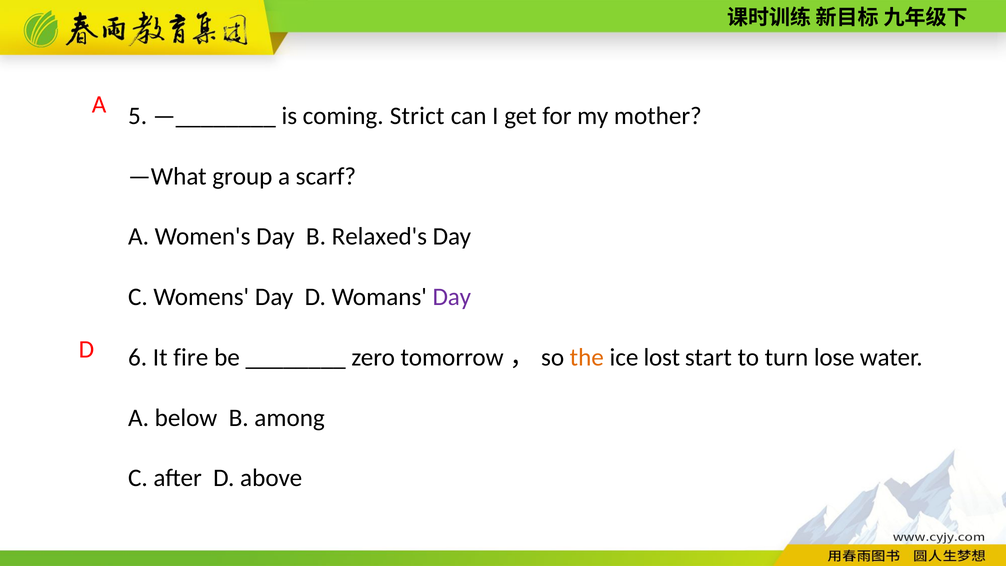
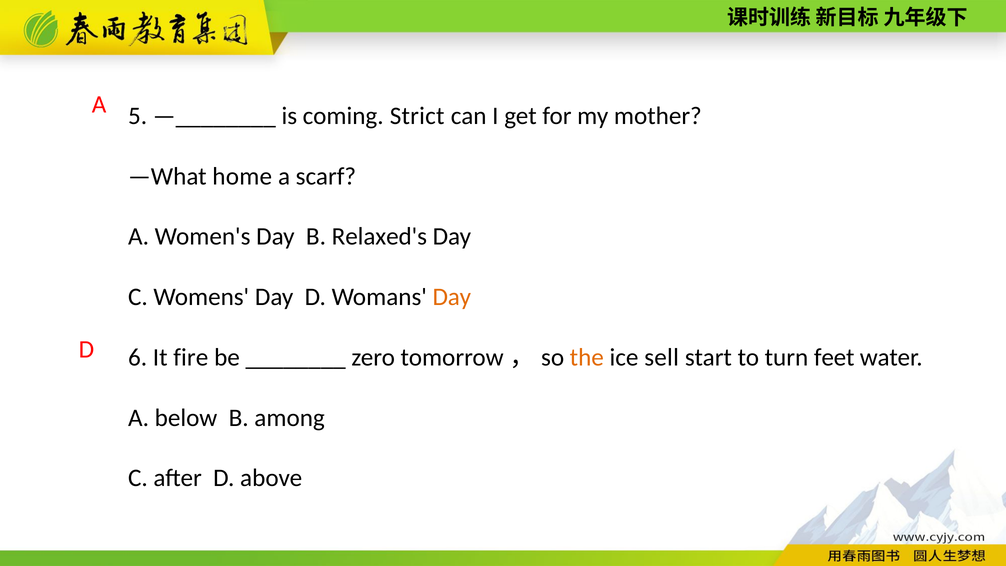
group: group -> home
Day at (452, 297) colour: purple -> orange
lost: lost -> sell
lose: lose -> feet
